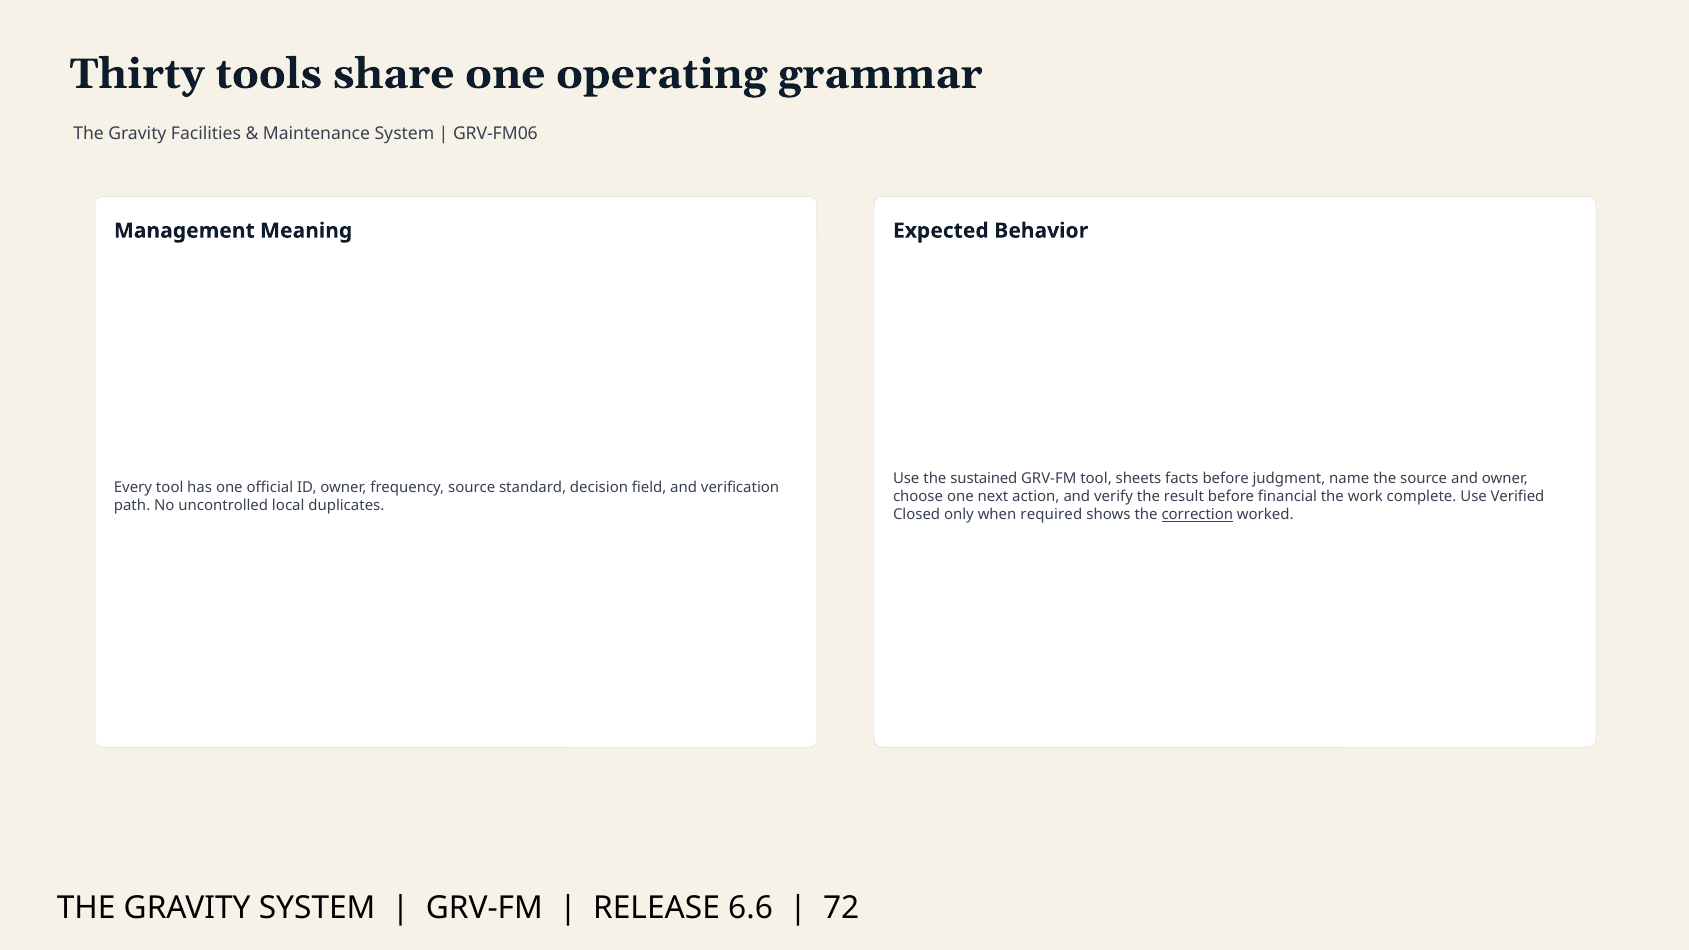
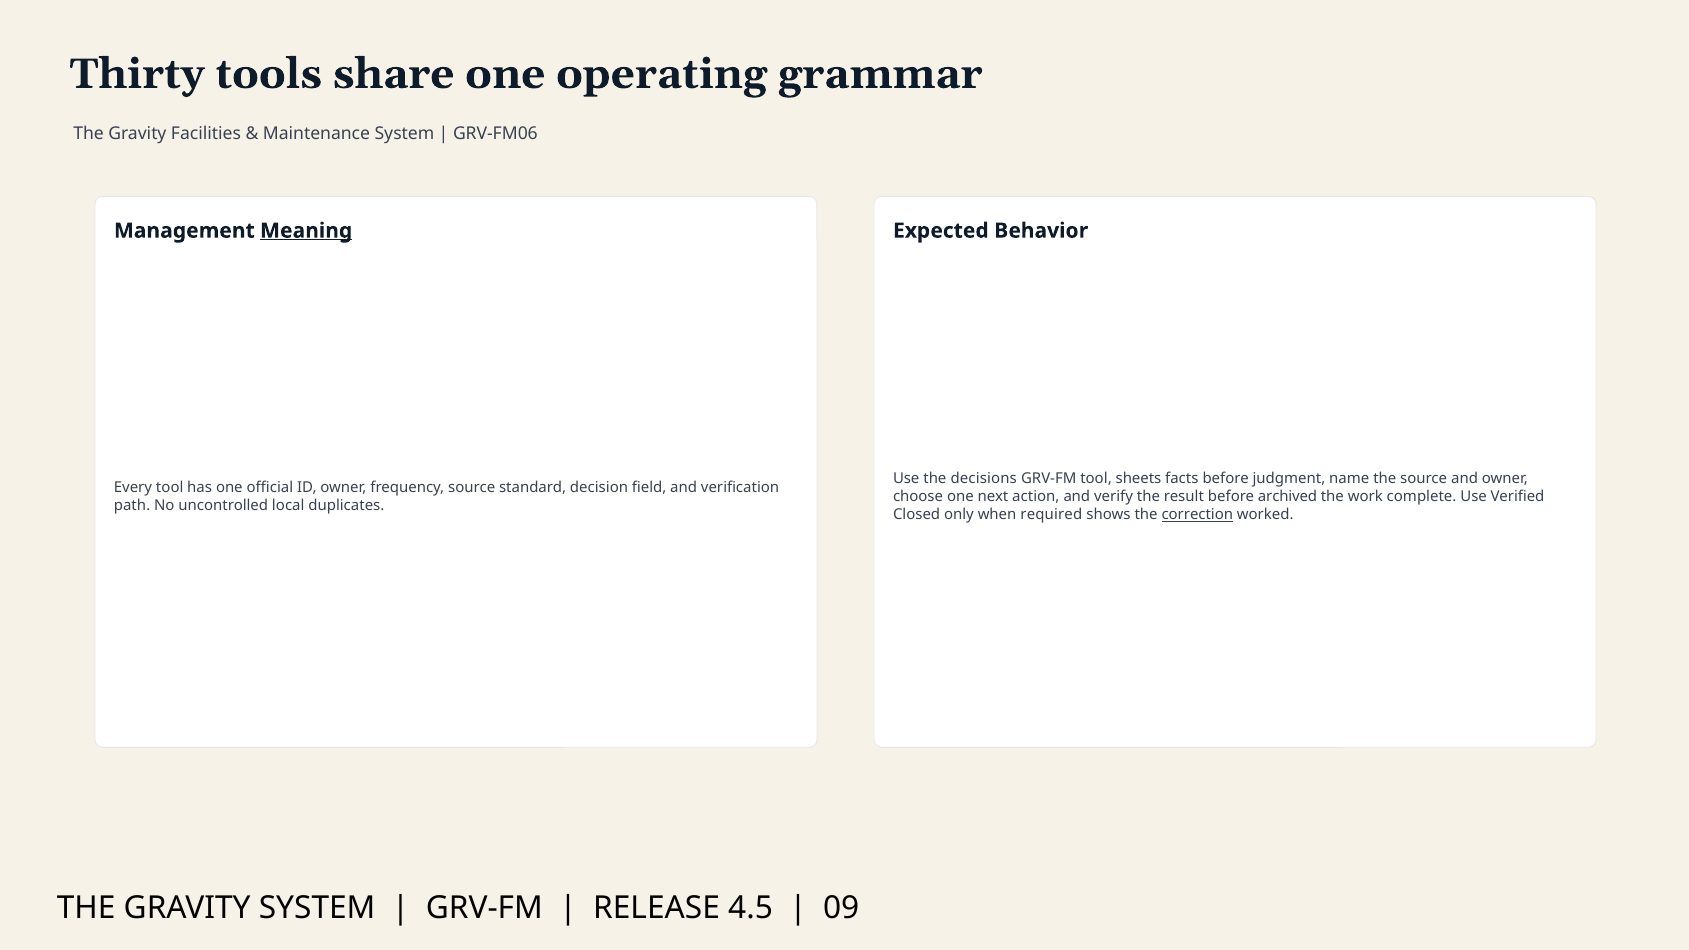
Meaning underline: none -> present
sustained: sustained -> decisions
financial: financial -> archived
6.6: 6.6 -> 4.5
72: 72 -> 09
